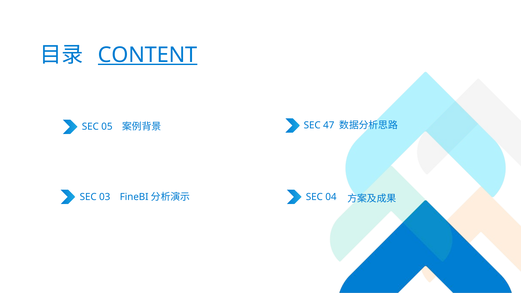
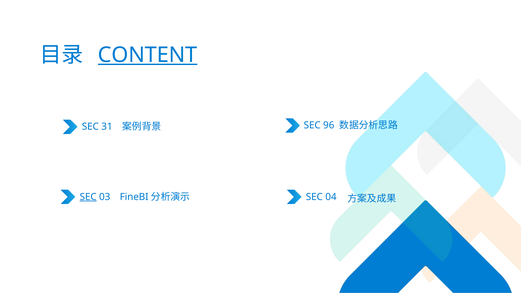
05: 05 -> 31
47: 47 -> 96
SEC at (88, 197) underline: none -> present
